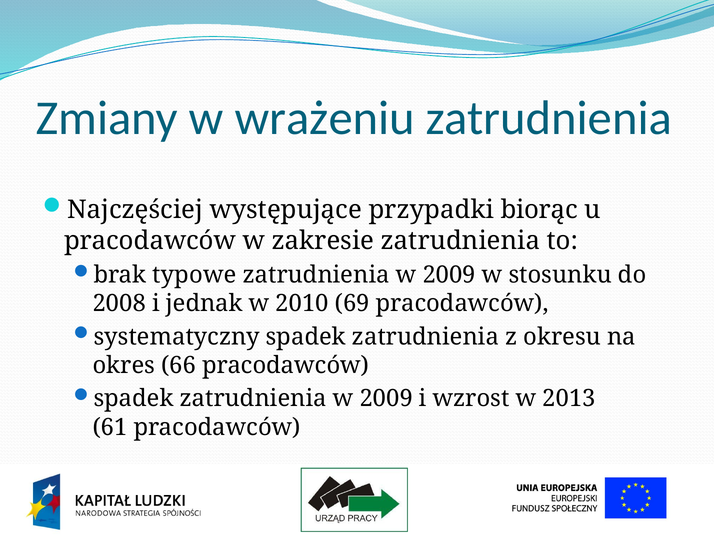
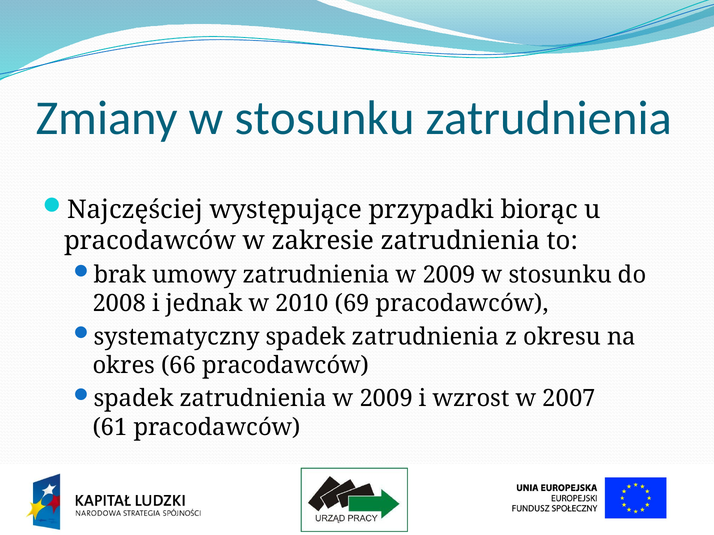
Zmiany w wrażeniu: wrażeniu -> stosunku
typowe: typowe -> umowy
2013: 2013 -> 2007
